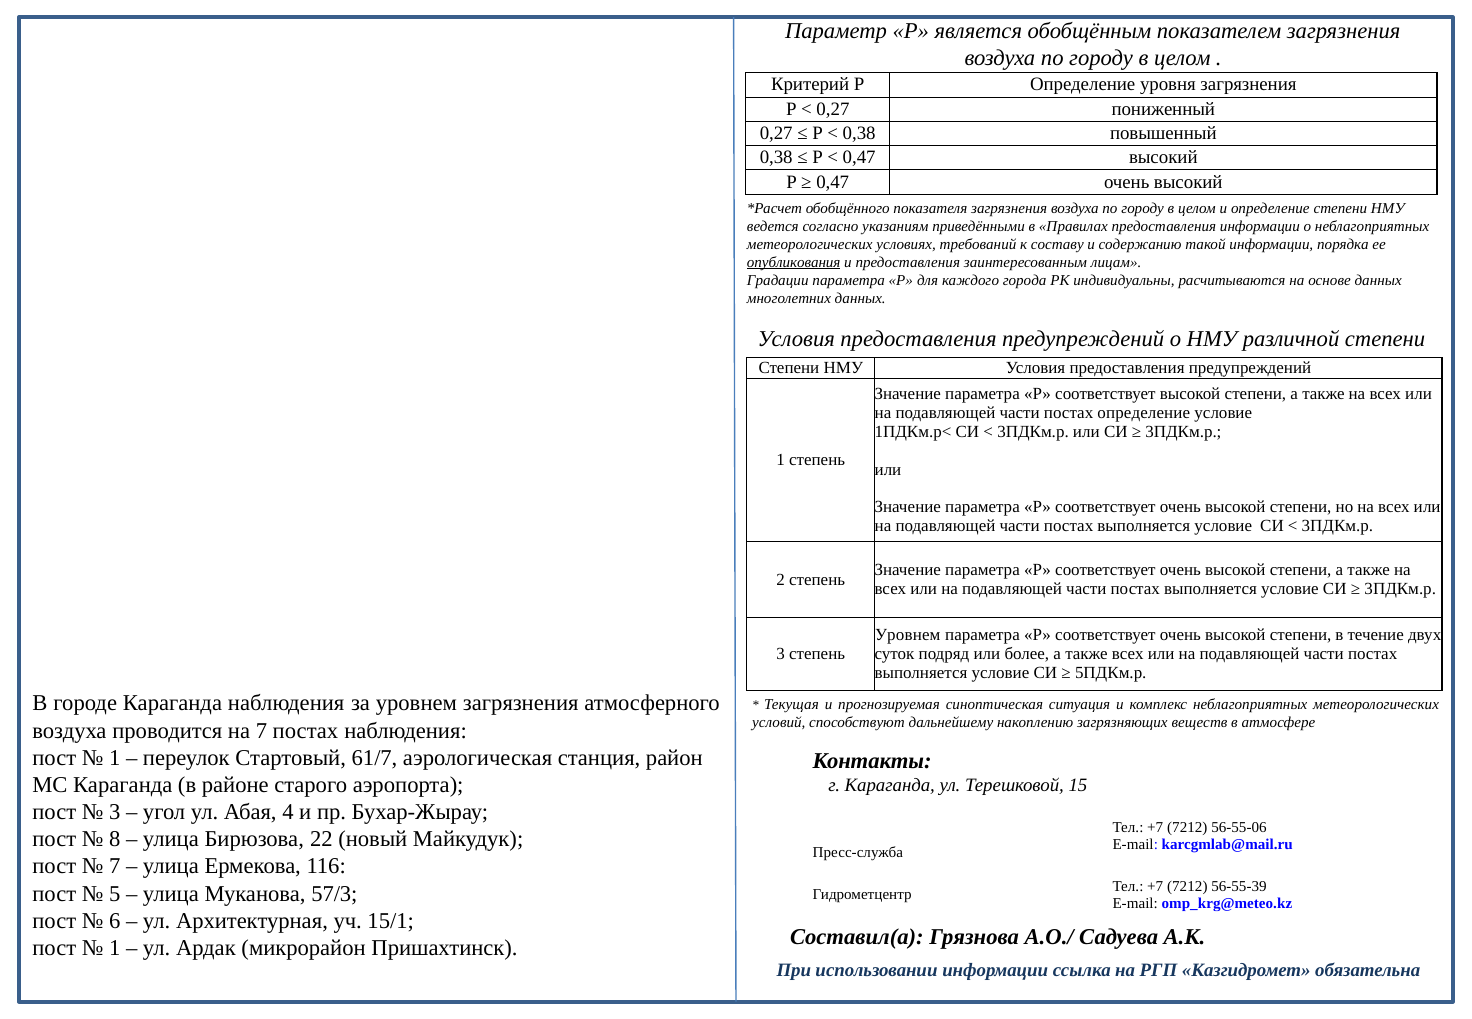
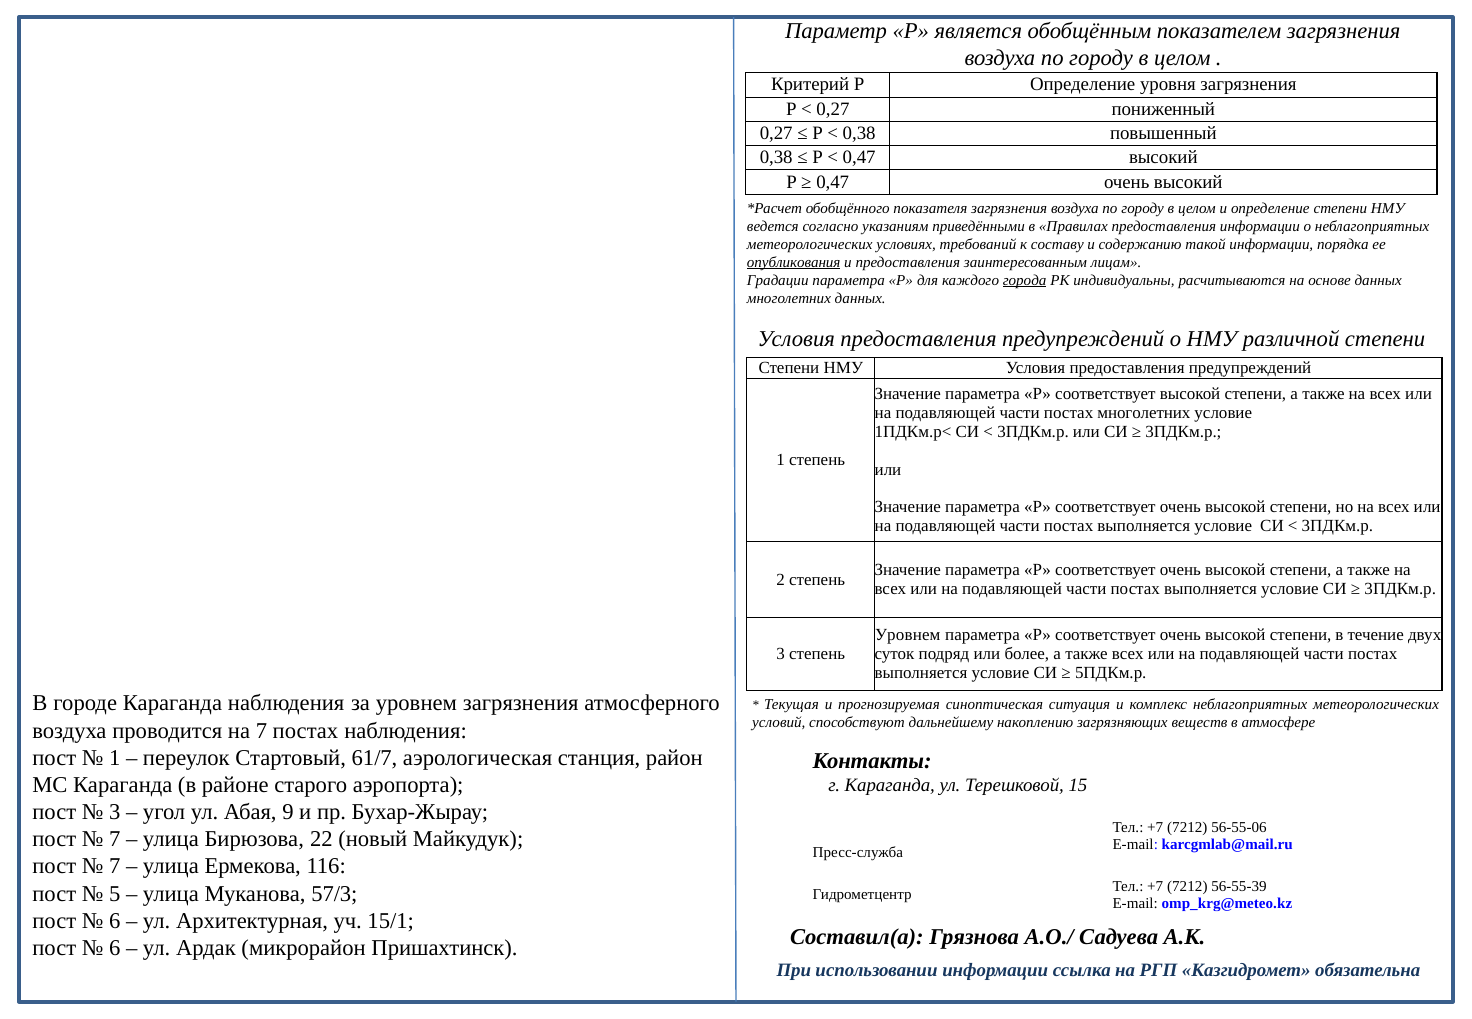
города underline: none -> present
постах определение: определение -> многолетних
4: 4 -> 9
8 at (115, 839): 8 -> 7
1 at (115, 948): 1 -> 6
